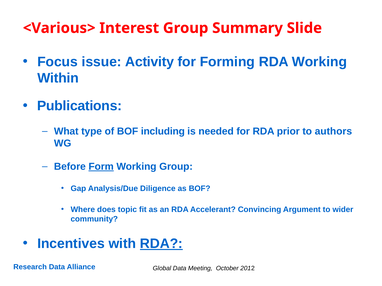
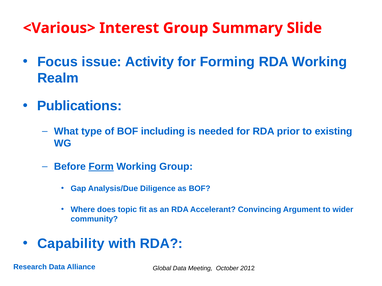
Within: Within -> Realm
authors: authors -> existing
Incentives: Incentives -> Capability
RDA at (161, 244) underline: present -> none
